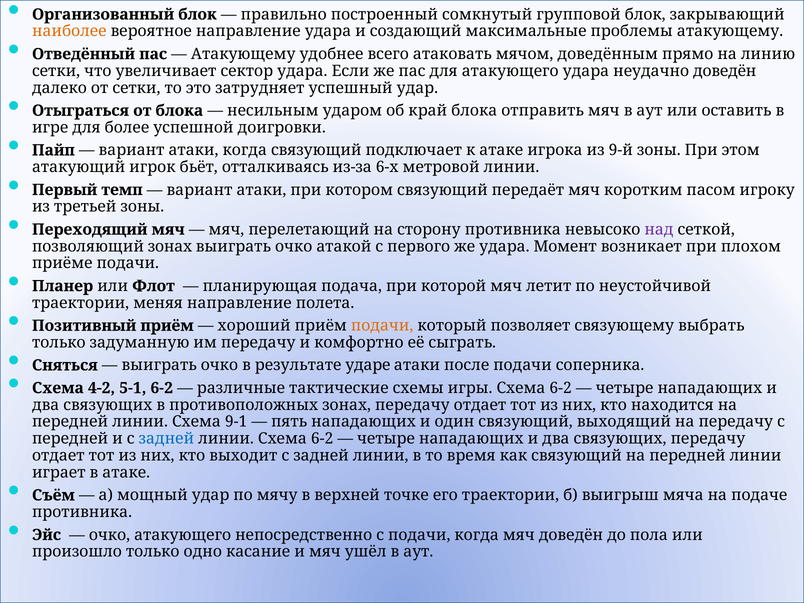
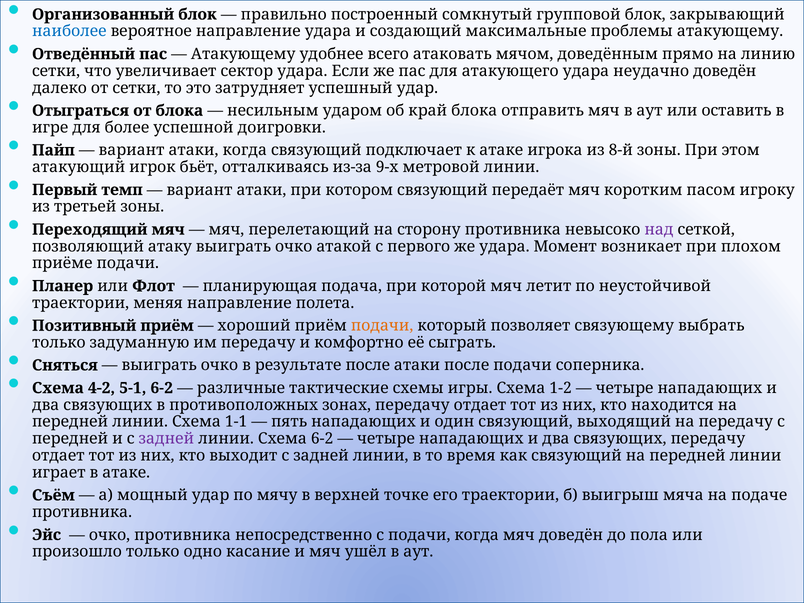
наиболее colour: orange -> blue
9-й: 9-й -> 8-й
6-х: 6-х -> 9-х
позволяющий зонах: зонах -> атаку
результате ударе: ударе -> после
игры Схема 6-2: 6-2 -> 1-2
9-1: 9-1 -> 1-1
задней at (166, 439) colour: blue -> purple
очко атакующего: атакующего -> противника
